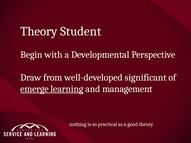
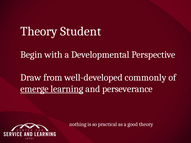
significant: significant -> commonly
management: management -> perseverance
